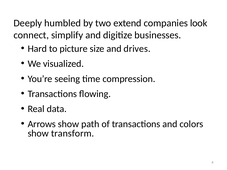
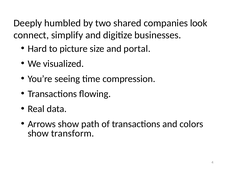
extend: extend -> shared
drives: drives -> portal
